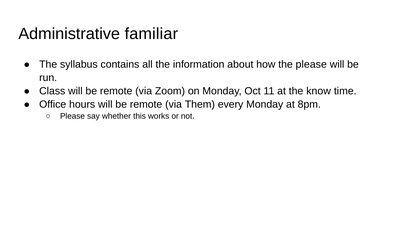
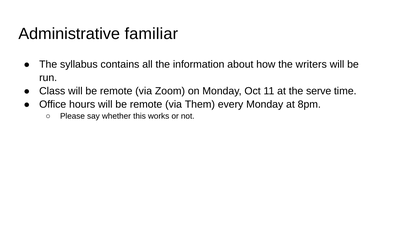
the please: please -> writers
know: know -> serve
